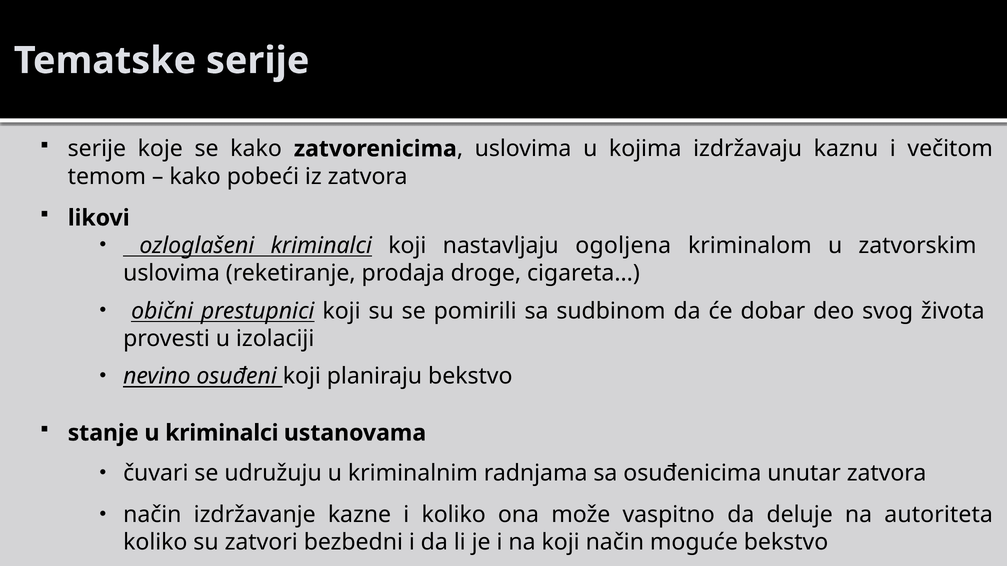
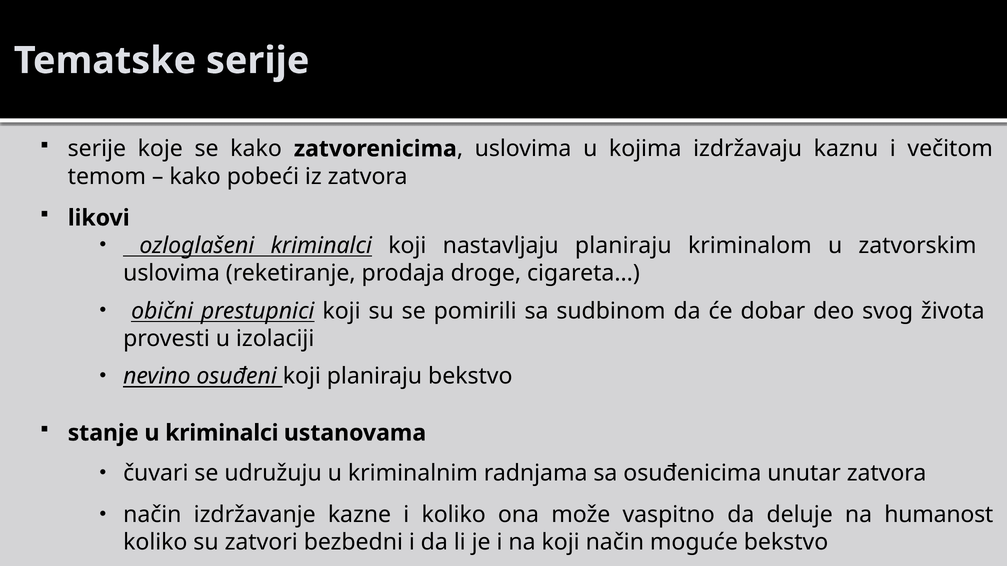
nastavljaju ogoljena: ogoljena -> planiraju
autoriteta: autoriteta -> humanost
